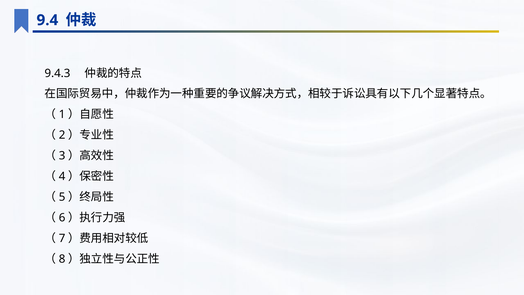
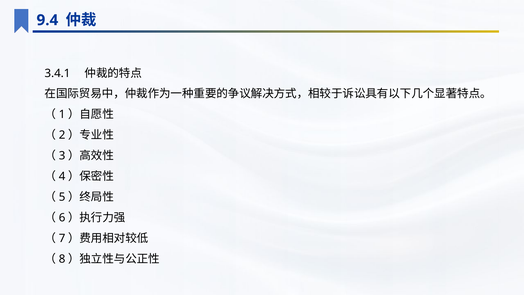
9.4.3: 9.4.3 -> 3.4.1
